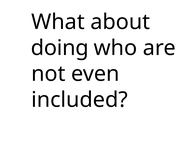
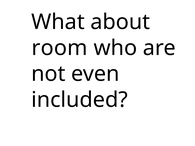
doing: doing -> room
